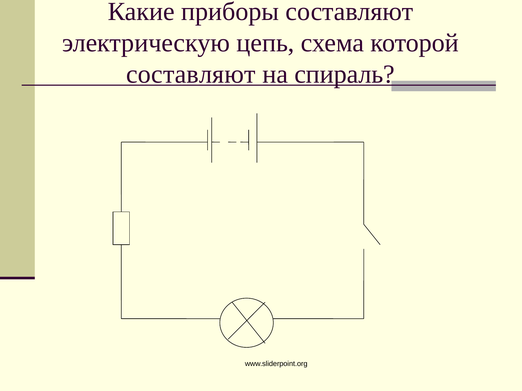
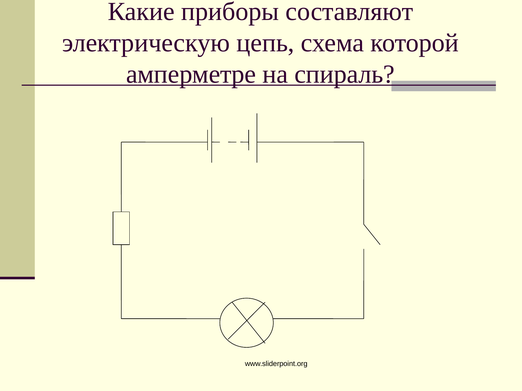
составляют at (191, 74): составляют -> амперметре
